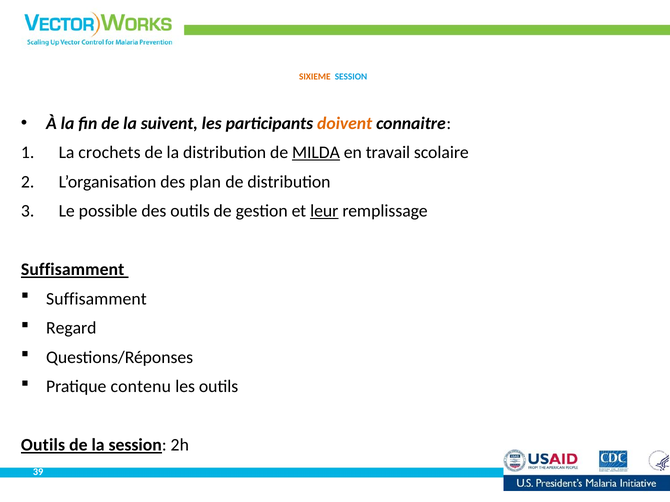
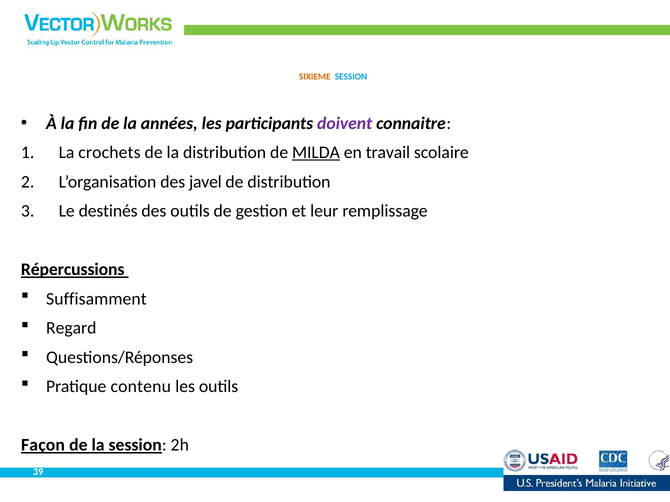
suivent: suivent -> années
doivent colour: orange -> purple
plan: plan -> javel
possible: possible -> destinés
leur underline: present -> none
Suffisamment at (73, 270): Suffisamment -> Répercussions
Outils at (43, 446): Outils -> Façon
